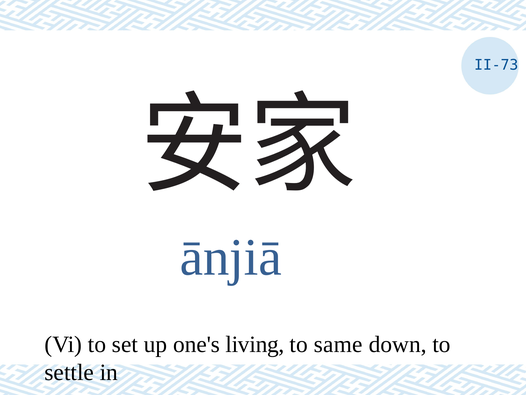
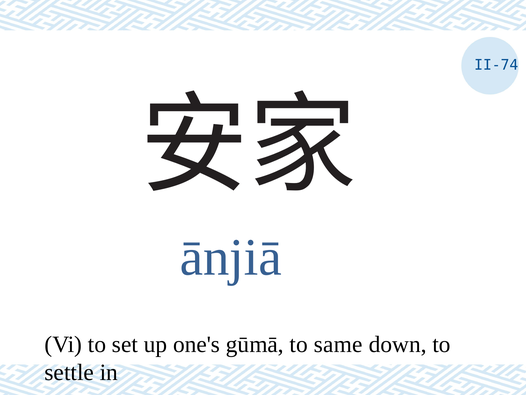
II-73: II-73 -> II-74
living: living -> gūmā
